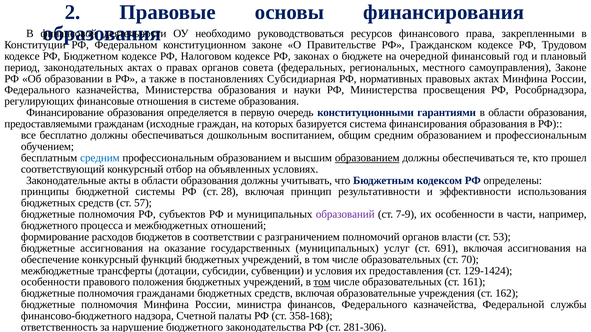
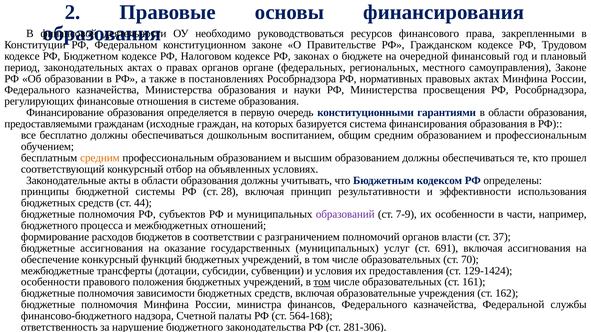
совета: совета -> органе
постановлениях Субсидиарная: Субсидиарная -> Рособрнадзора
средним at (100, 158) colour: blue -> orange
образованием at (367, 158) underline: present -> none
57: 57 -> 44
53: 53 -> 37
гражданами: гражданами -> зависимости
358-168: 358-168 -> 564-168
